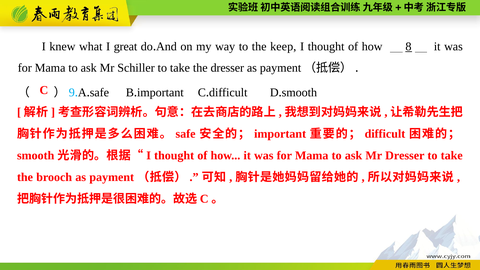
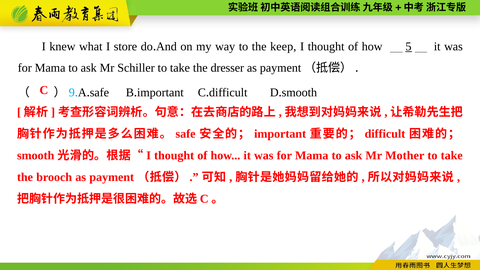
great: great -> store
8: 8 -> 5
Mr Dresser: Dresser -> Mother
